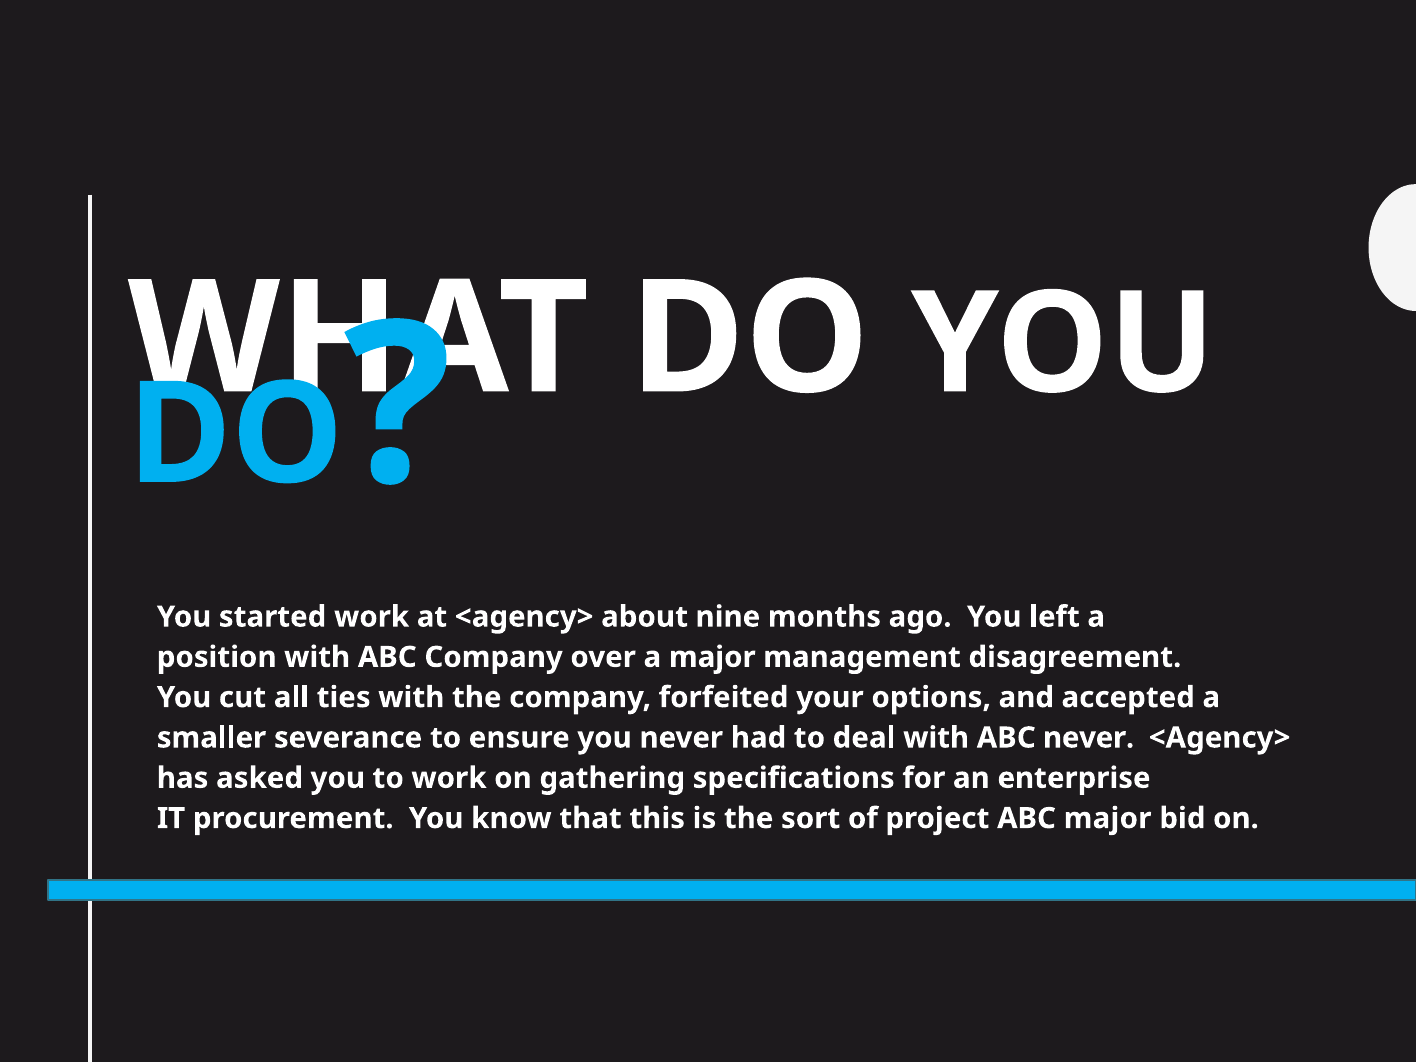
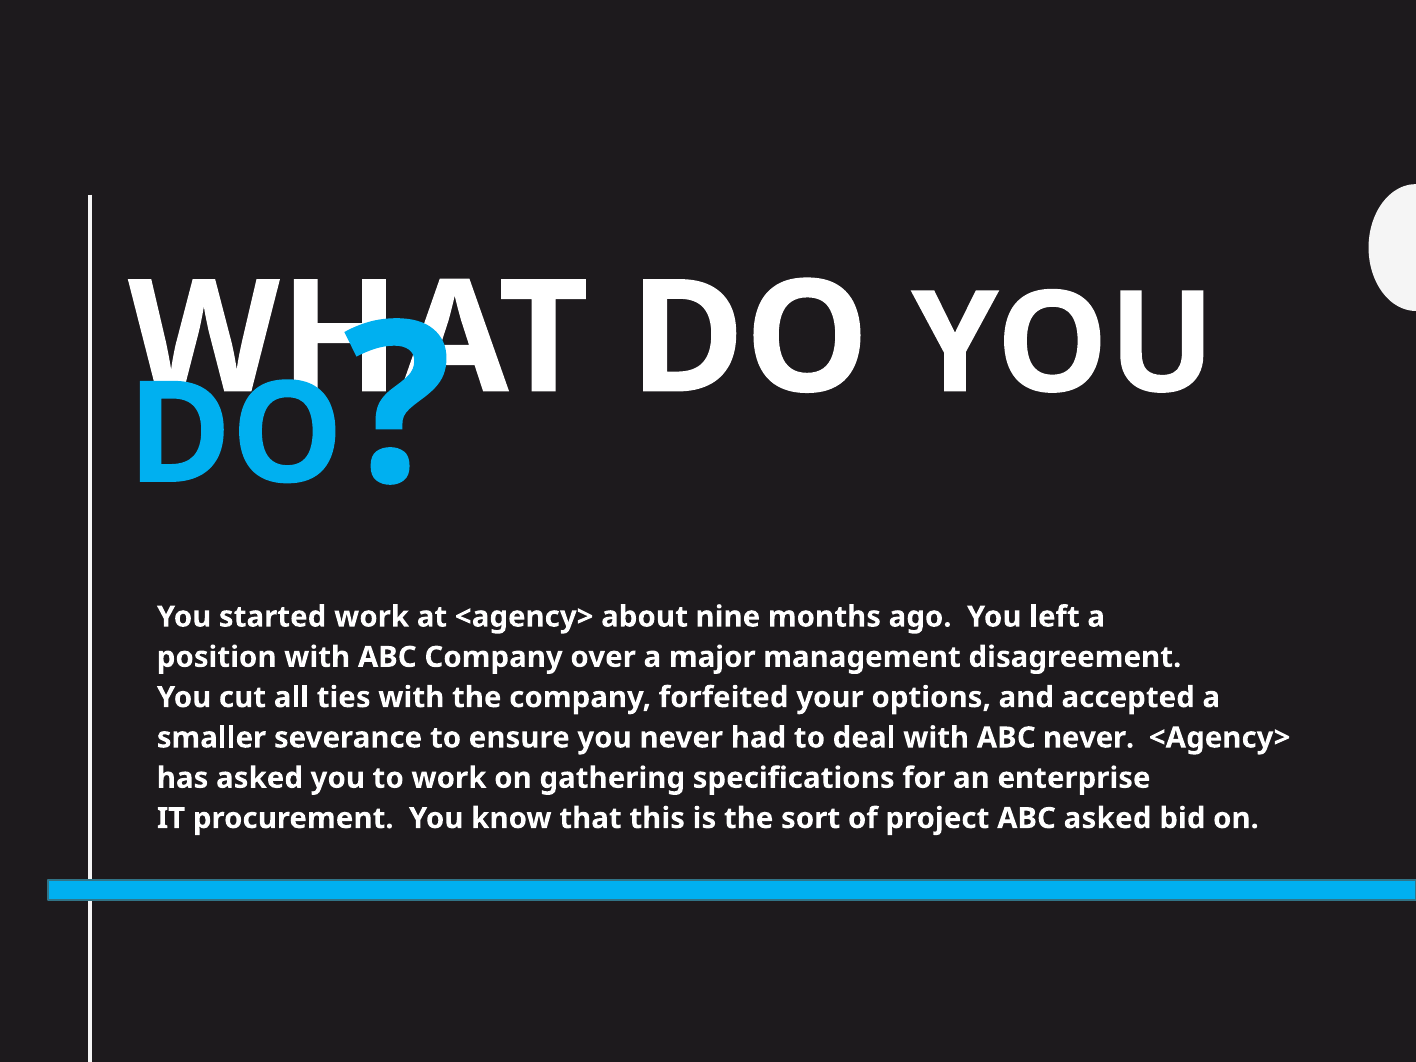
ABC major: major -> asked
